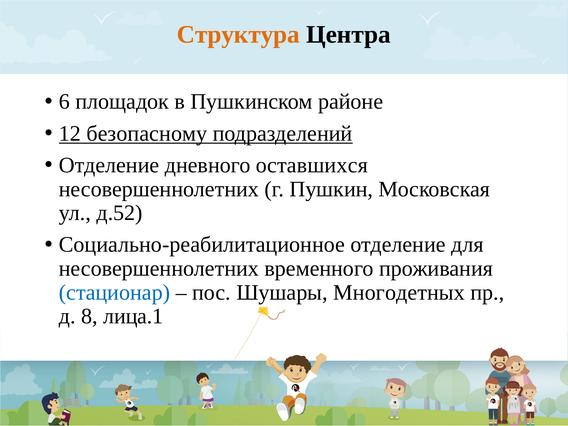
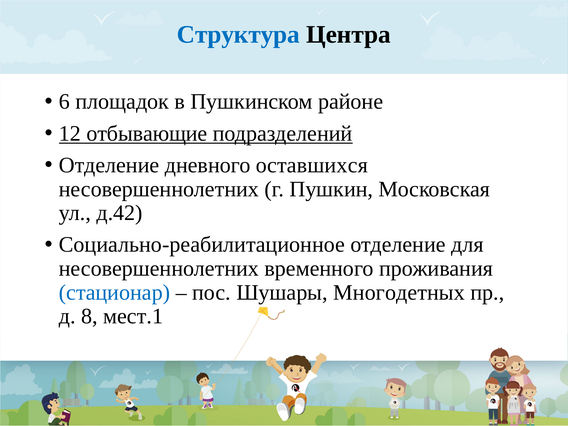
Структура colour: orange -> blue
безопасному: безопасному -> отбывающие
д.52: д.52 -> д.42
лица.1: лица.1 -> мест.1
